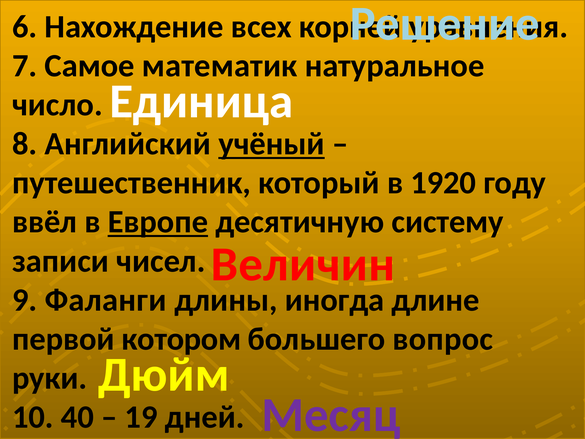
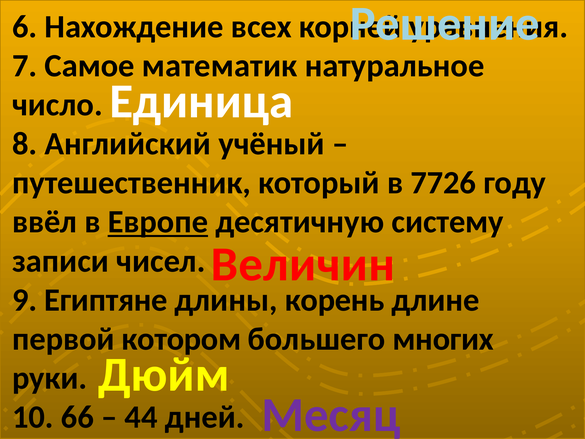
учёный underline: present -> none
1920: 1920 -> 7726
Фаланги: Фаланги -> Египтяне
иногда: иногда -> корень
вопрос: вопрос -> многих
40: 40 -> 66
19: 19 -> 44
